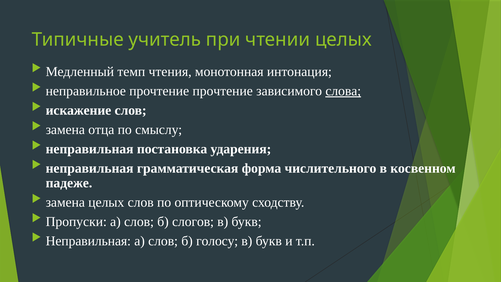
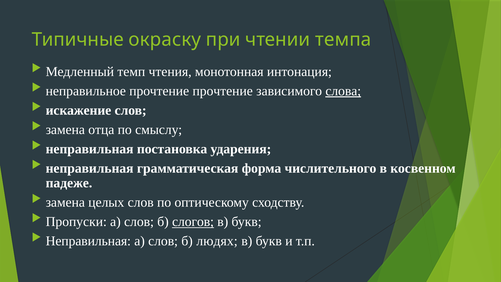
учитель: учитель -> окраску
чтении целых: целых -> темпа
слогов underline: none -> present
голосу: голосу -> людях
